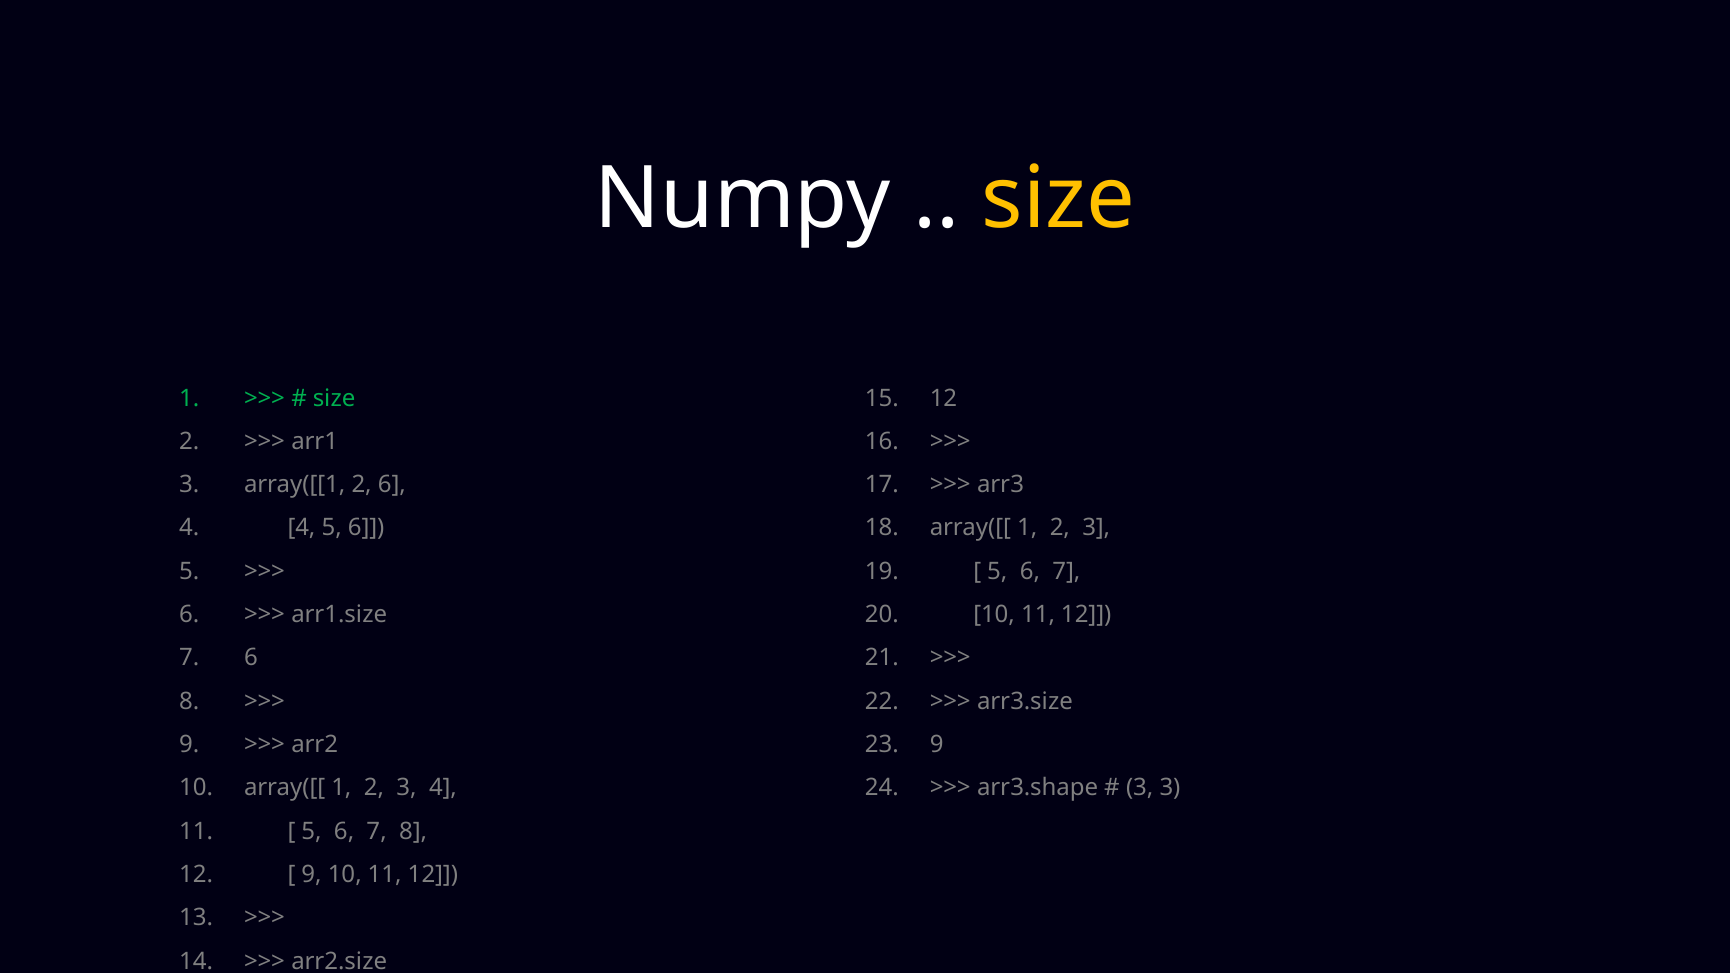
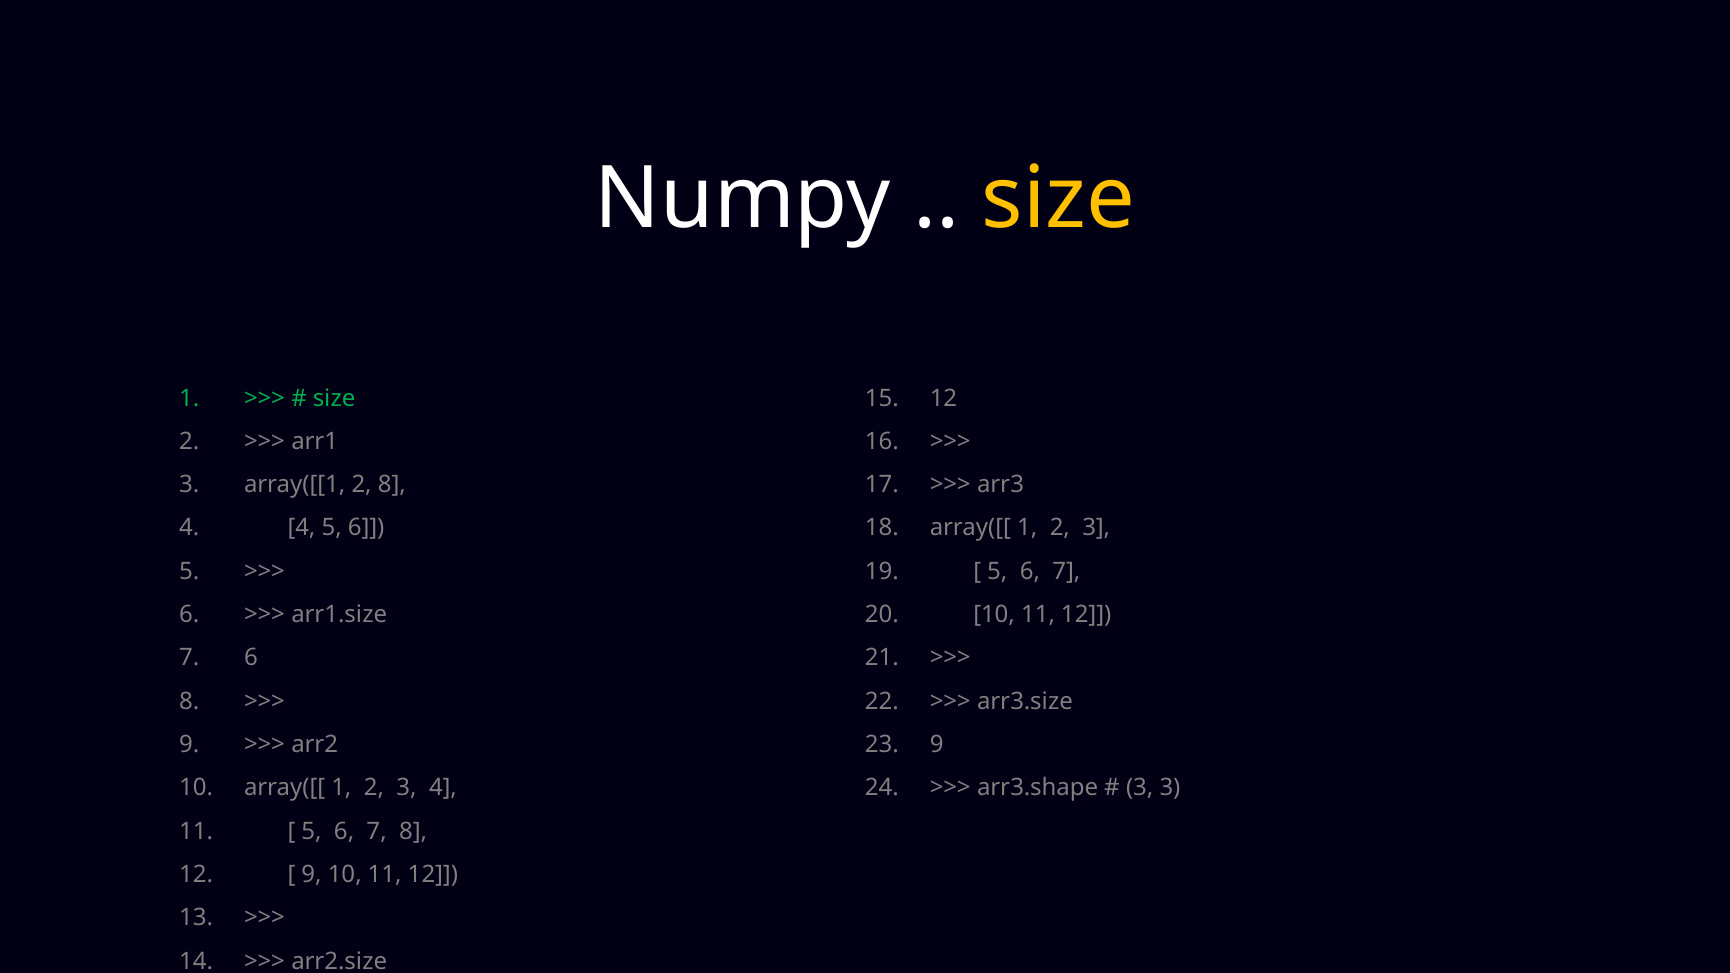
2 6: 6 -> 8
